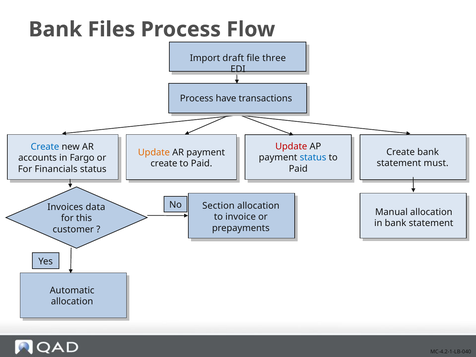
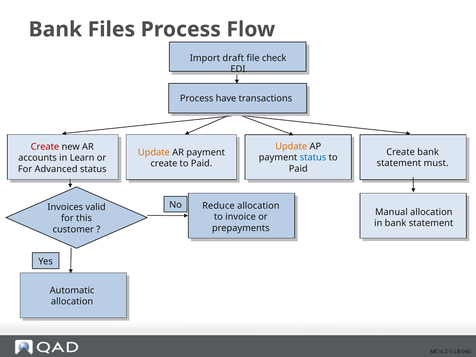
three: three -> check
Update at (291, 146) colour: red -> orange
Create at (45, 147) colour: blue -> red
Fargo: Fargo -> Learn
Financials: Financials -> Advanced
Section: Section -> Reduce
data: data -> valid
